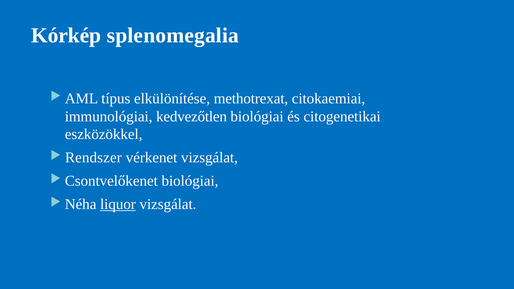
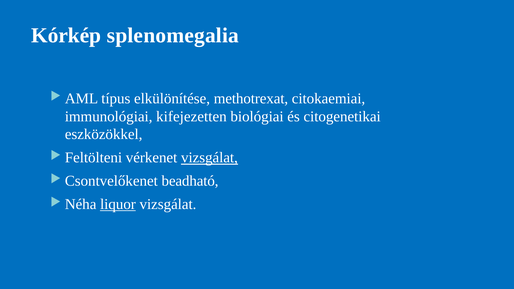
kedvezőtlen: kedvezőtlen -> kifejezetten
Rendszer: Rendszer -> Feltölteni
vizsgálat at (209, 158) underline: none -> present
Csontvelőkenet biológiai: biológiai -> beadható
